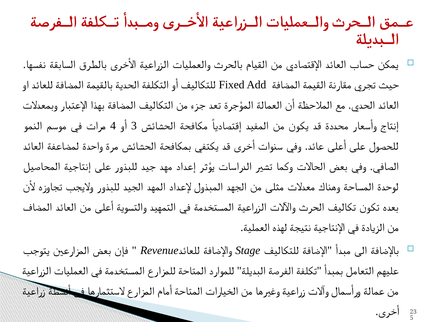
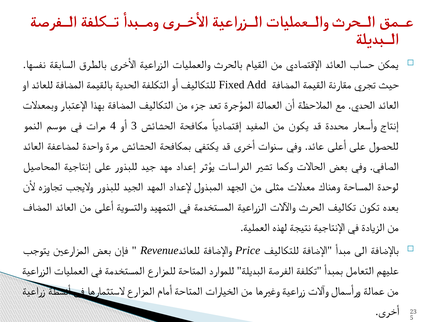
Stage: Stage -> Price
